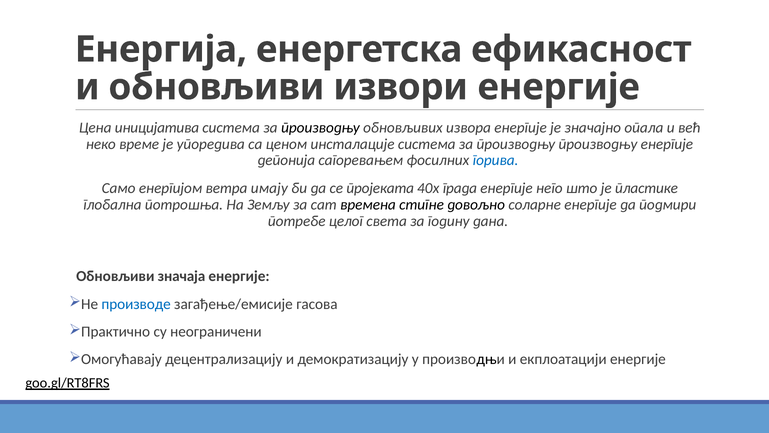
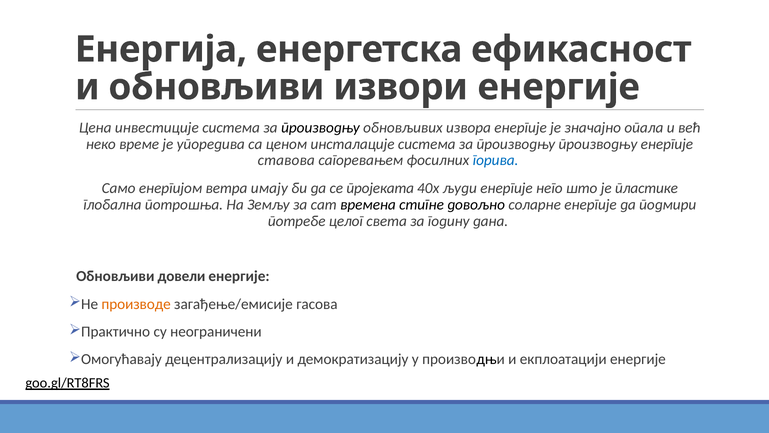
иницијатива: иницијатива -> инвестиције
депонија: депонија -> ставова
града: града -> људи
значаја: значаја -> довели
производе colour: blue -> orange
